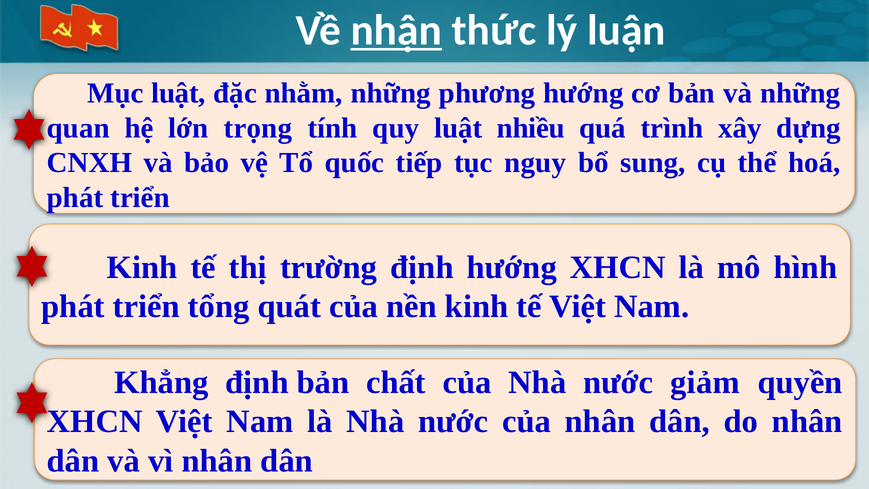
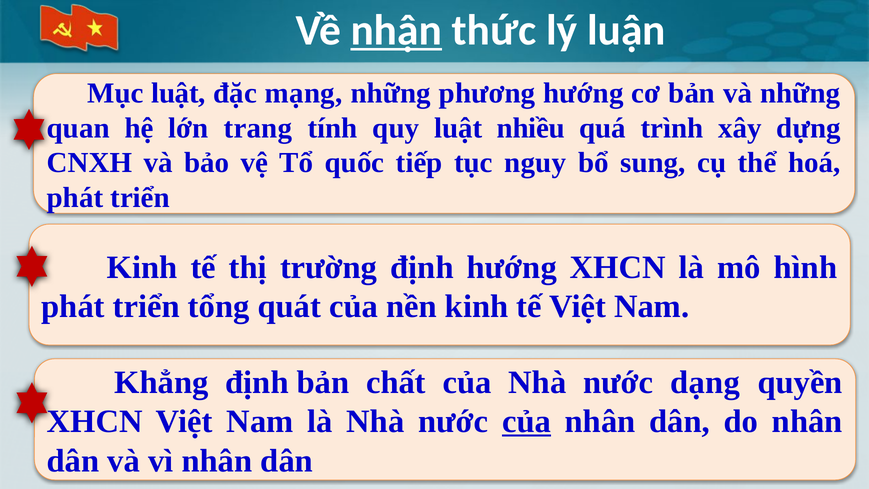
nhằm: nhằm -> mạng
trọng: trọng -> trang
giảm: giảm -> dạng
của at (527, 421) underline: none -> present
